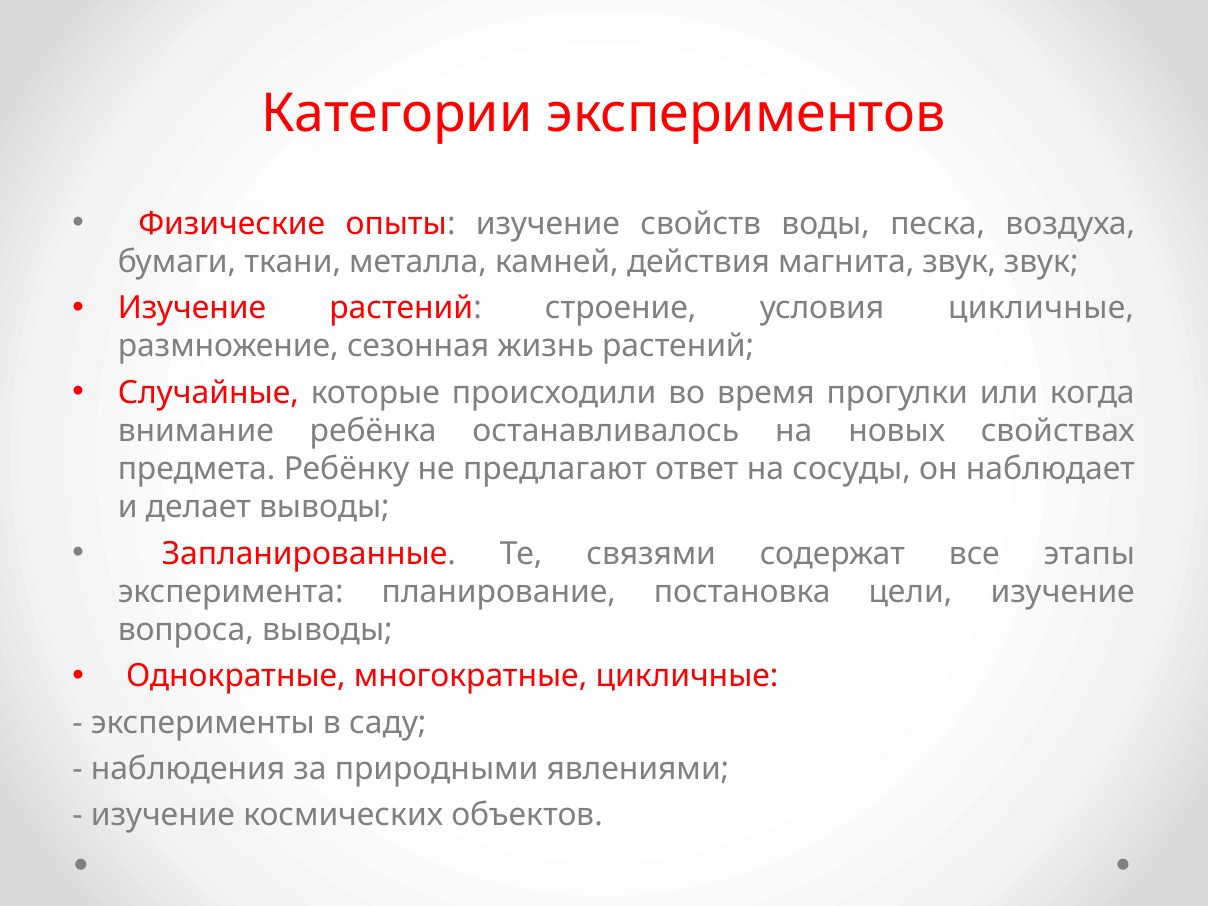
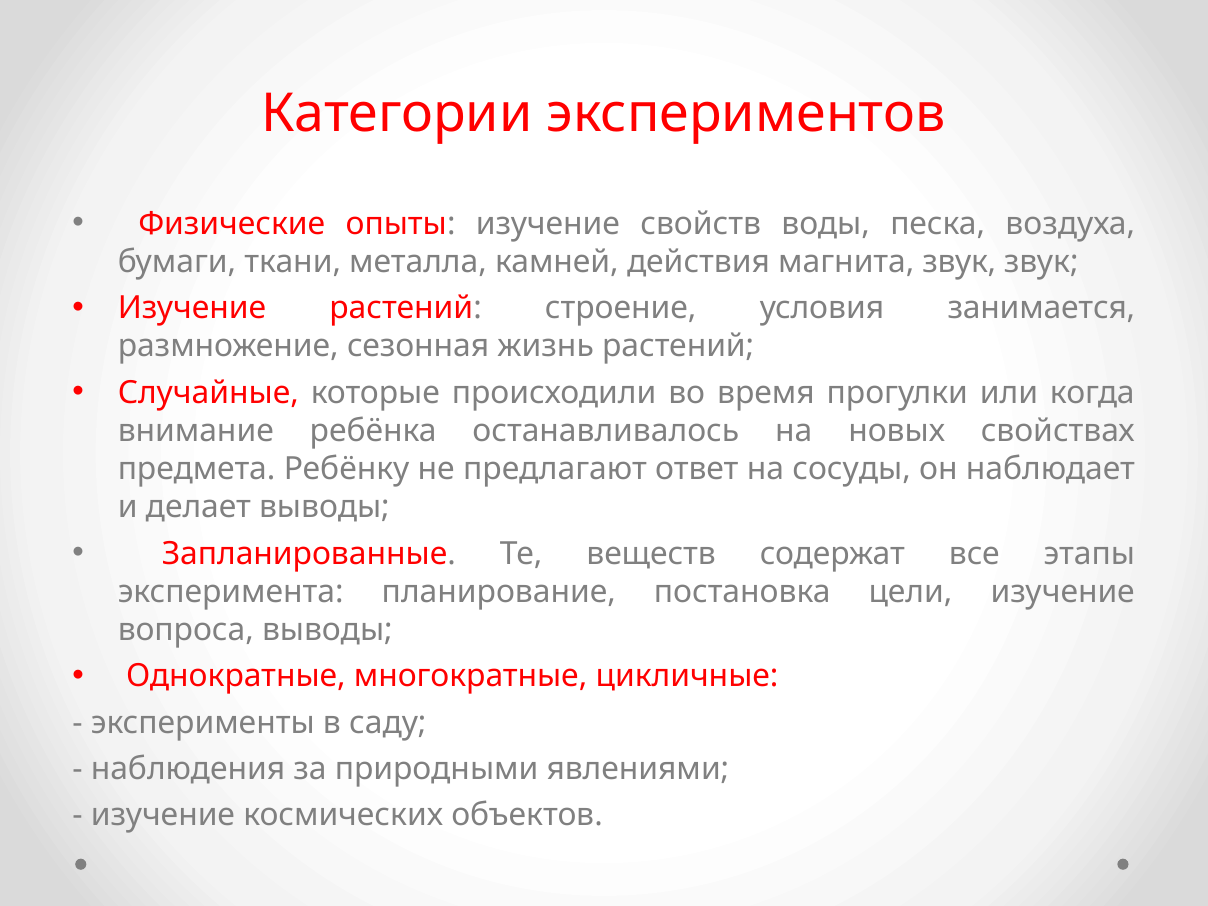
условия цикличные: цикличные -> занимается
связями: связями -> веществ
